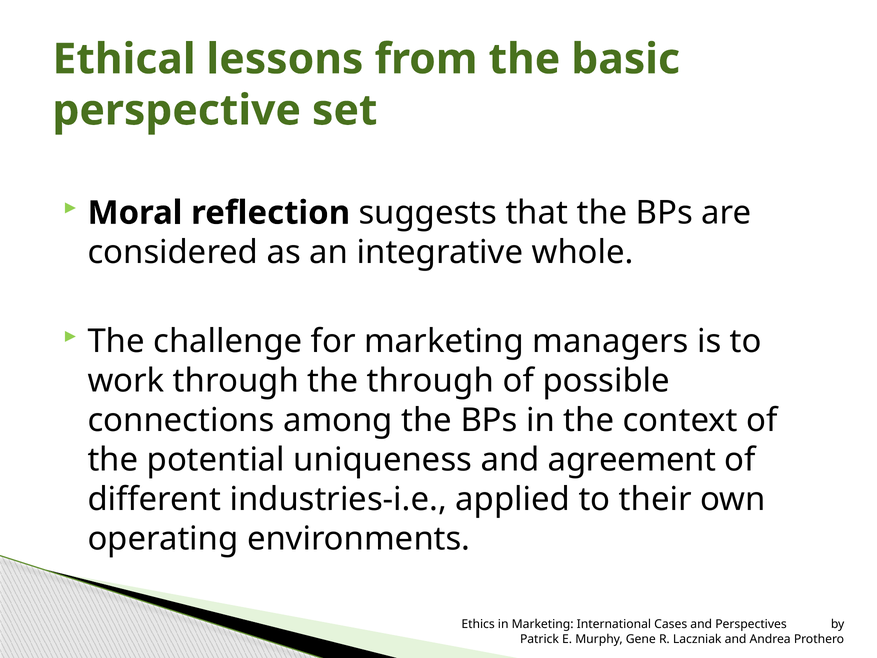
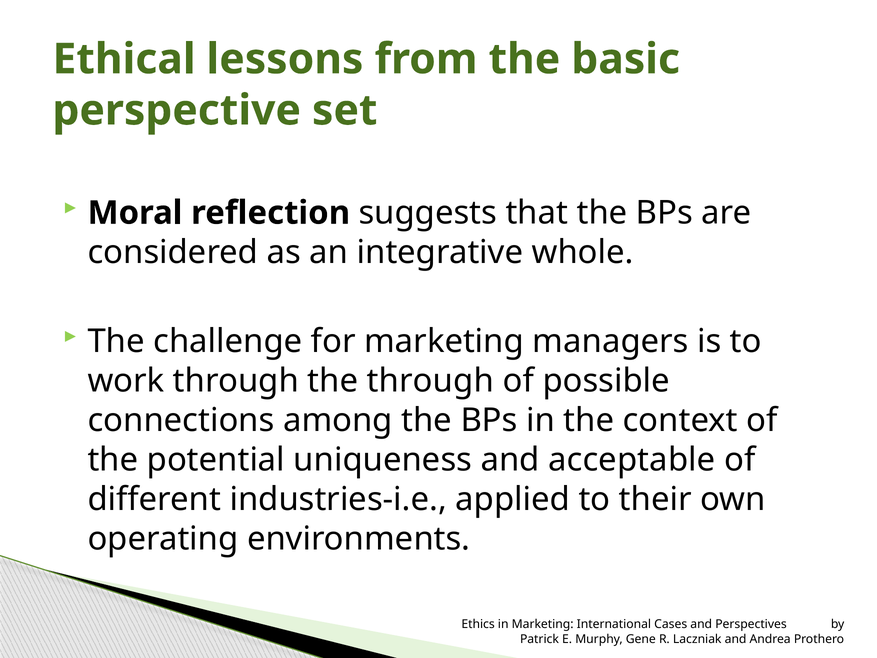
agreement: agreement -> acceptable
